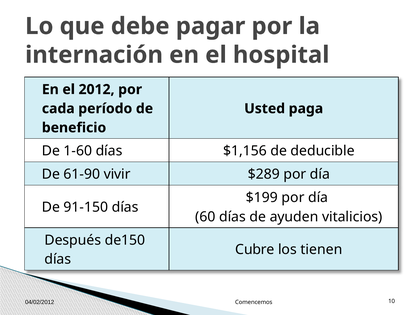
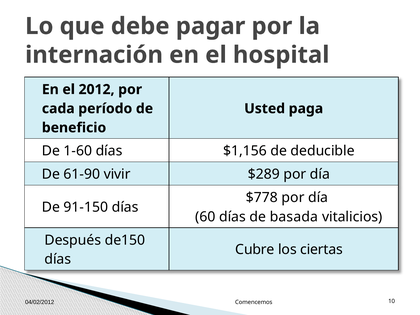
$199: $199 -> $778
ayuden: ayuden -> basada
tienen: tienen -> ciertas
